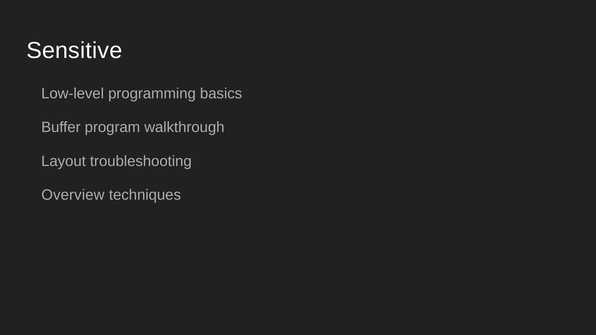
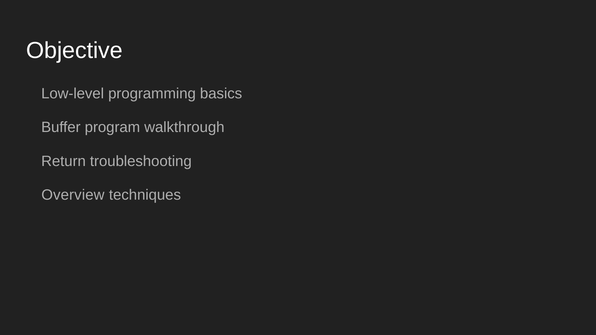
Sensitive: Sensitive -> Objective
Layout: Layout -> Return
